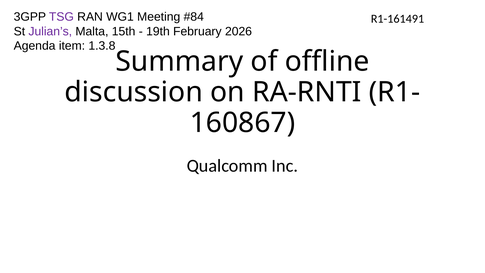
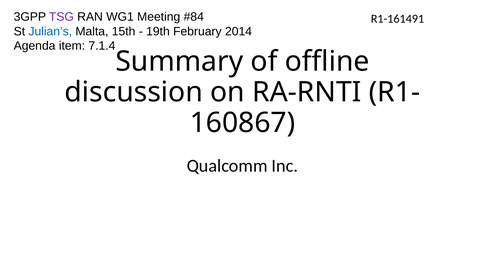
Julian’s colour: purple -> blue
2026: 2026 -> 2014
1.3.8: 1.3.8 -> 7.1.4
